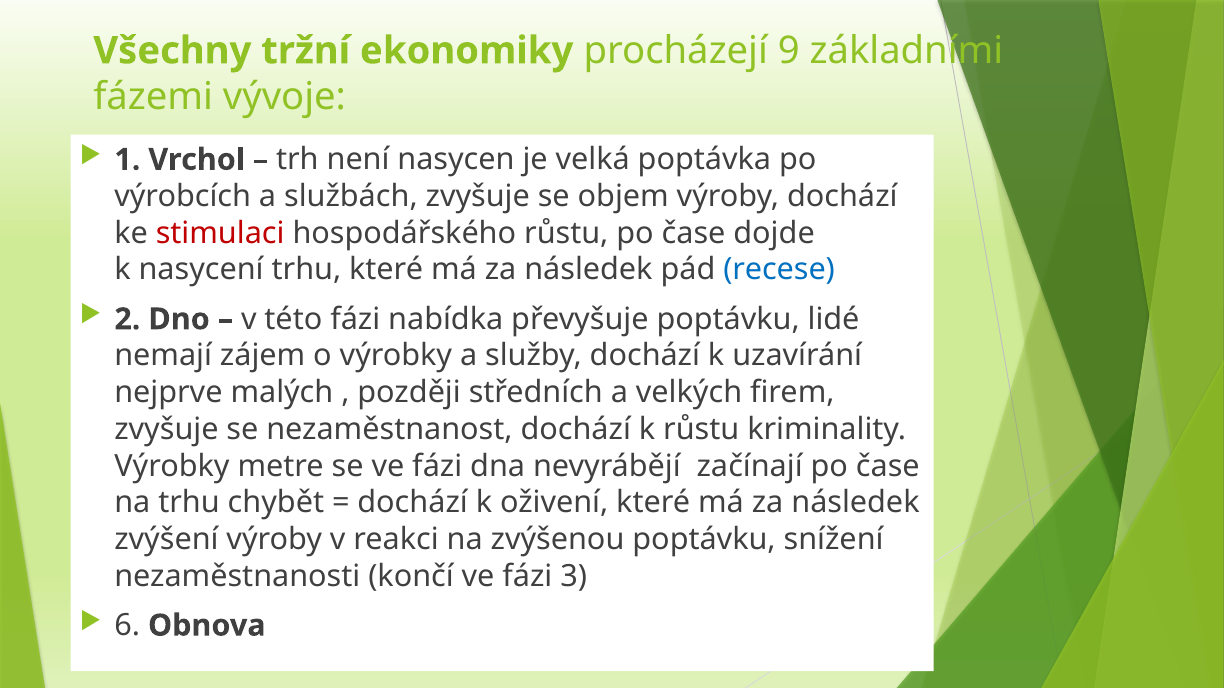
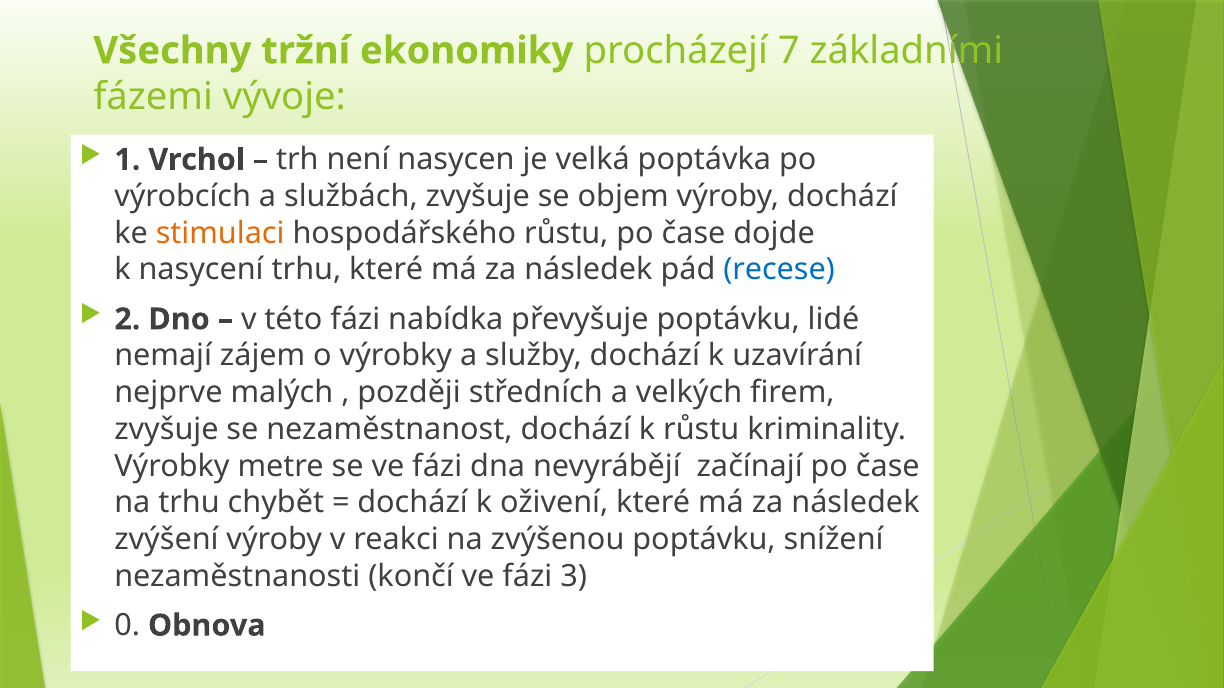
9: 9 -> 7
stimulaci colour: red -> orange
6: 6 -> 0
